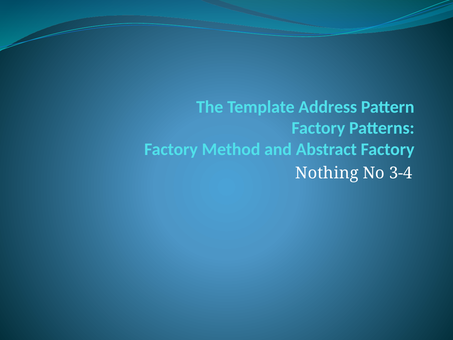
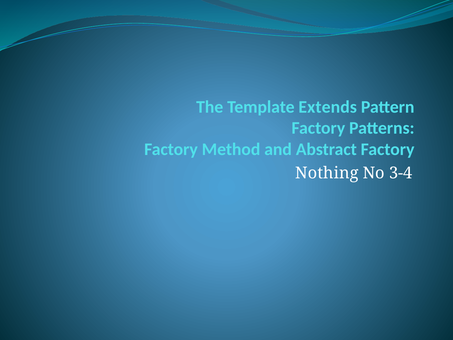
Address: Address -> Extends
